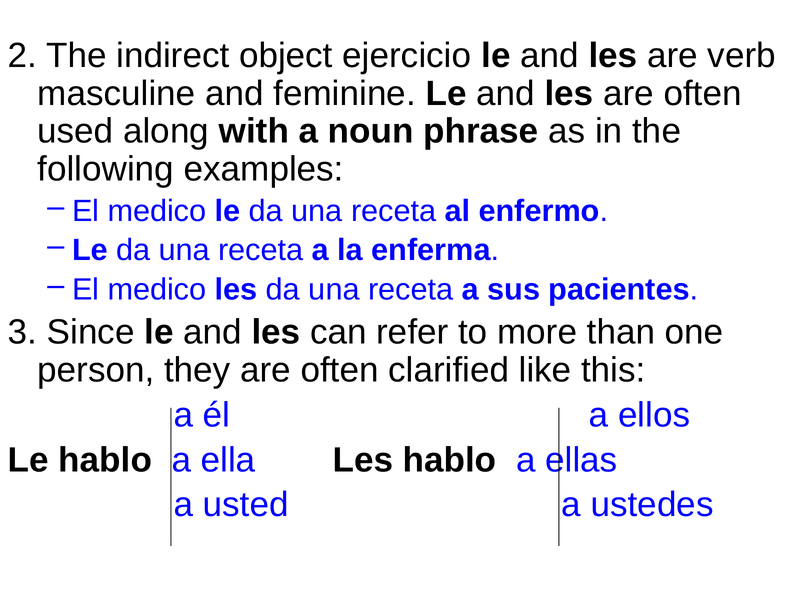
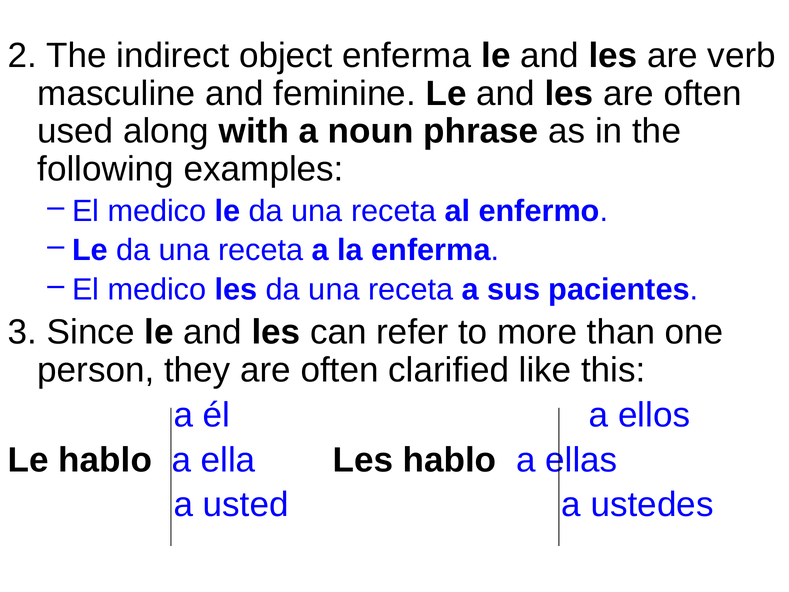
object ejercicio: ejercicio -> enferma
